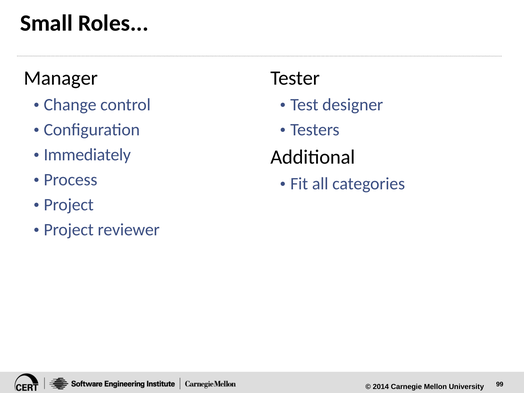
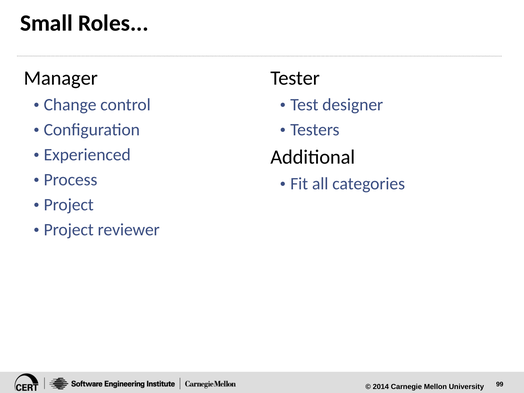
Immediately: Immediately -> Experienced
